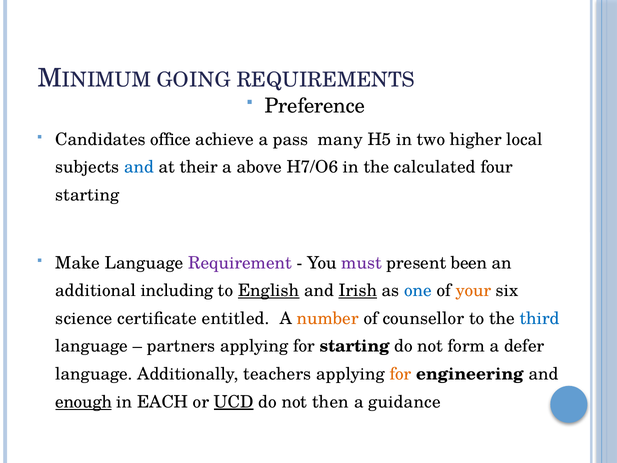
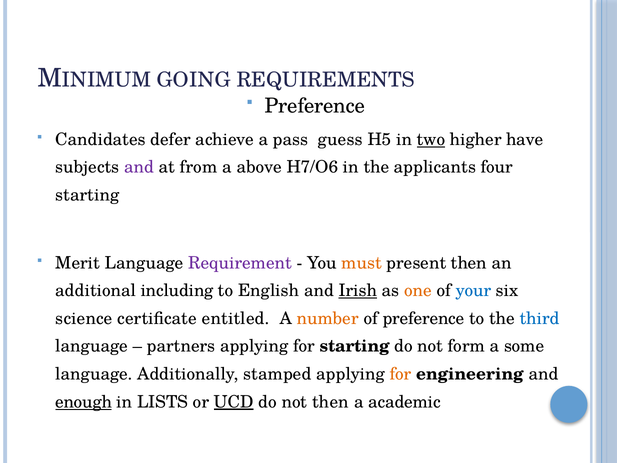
office: office -> defer
many: many -> guess
two underline: none -> present
local: local -> have
and at (139, 167) colour: blue -> purple
their: their -> from
calculated: calculated -> applicants
Make: Make -> Merit
must colour: purple -> orange
present been: been -> then
English underline: present -> none
one colour: blue -> orange
your colour: orange -> blue
of counsellor: counsellor -> preference
defer: defer -> some
teachers: teachers -> stamped
EACH: EACH -> LISTS
guidance: guidance -> academic
